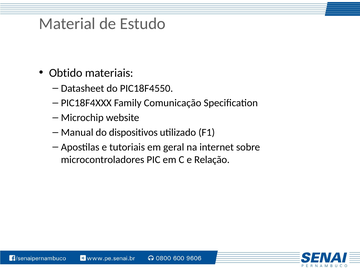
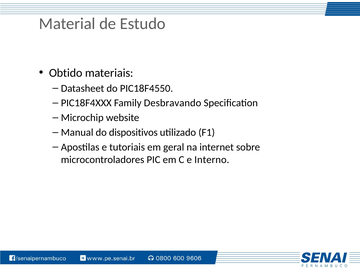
Comunicação: Comunicação -> Desbravando
Relação: Relação -> Interno
